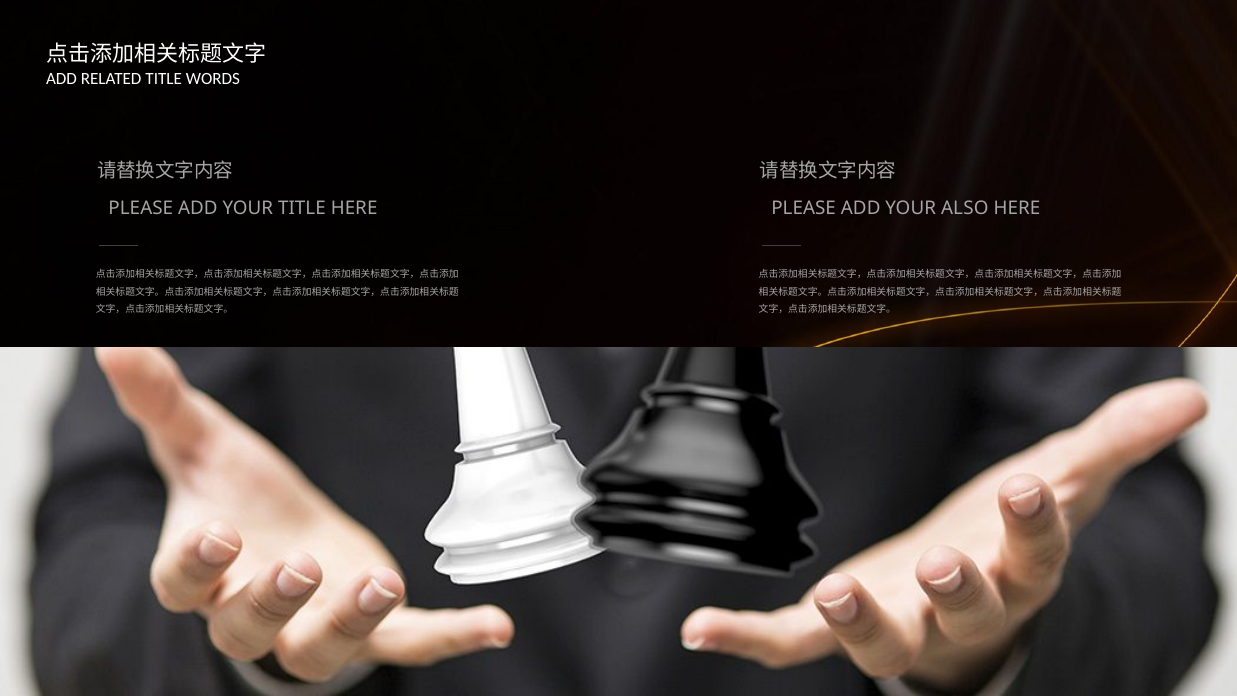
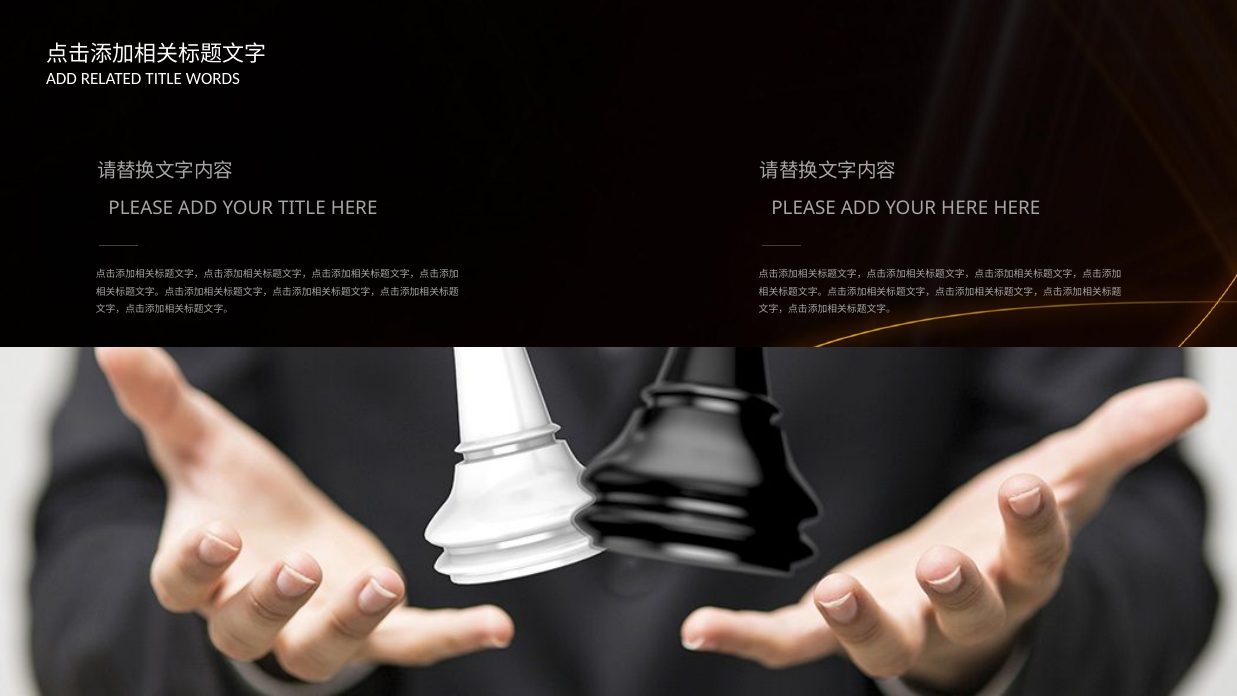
YOUR ALSO: ALSO -> HERE
